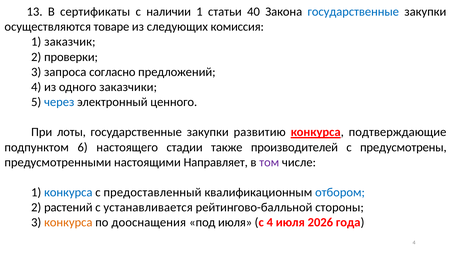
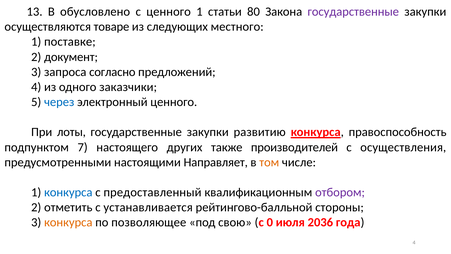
сертификаты: сертификаты -> обусловлено
с наличии: наличии -> ценного
40: 40 -> 80
государственные at (353, 12) colour: blue -> purple
комиссия: комиссия -> местного
заказчик: заказчик -> поставке
проверки: проверки -> документ
подтверждающие: подтверждающие -> правоспособность
6: 6 -> 7
стадии: стадии -> других
предусмотрены: предусмотрены -> осуществления
том colour: purple -> orange
отбором colour: blue -> purple
растений: растений -> отметить
дооснащения: дооснащения -> позволяющее
под июля: июля -> свою
с 4: 4 -> 0
2026: 2026 -> 2036
